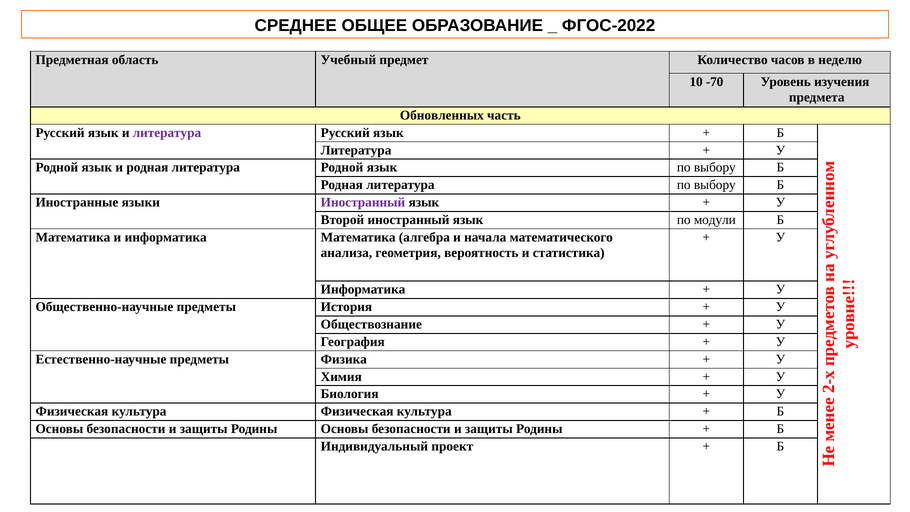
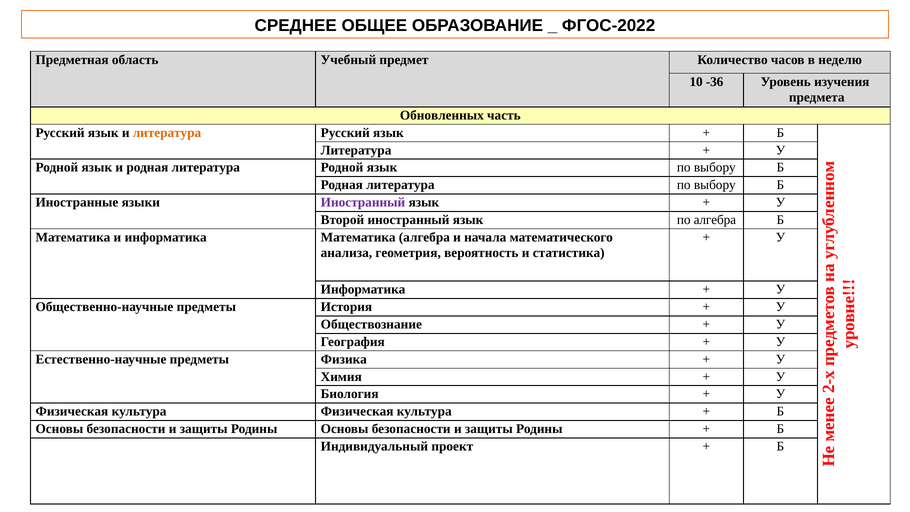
-70: -70 -> -36
литература at (167, 133) colour: purple -> orange
по модули: модули -> алгебра
